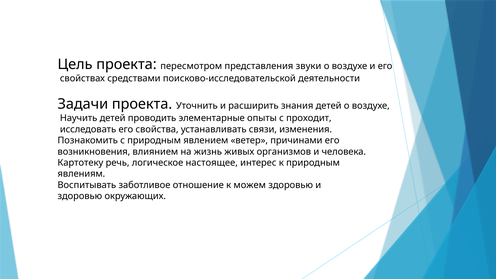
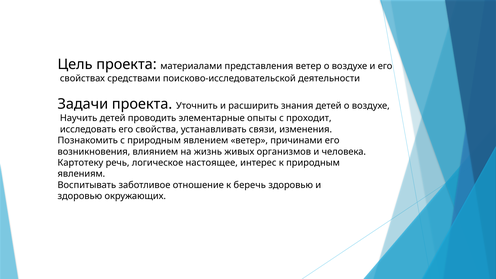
пересмотром: пересмотром -> материалами
представления звуки: звуки -> ветер
можем: можем -> беречь
